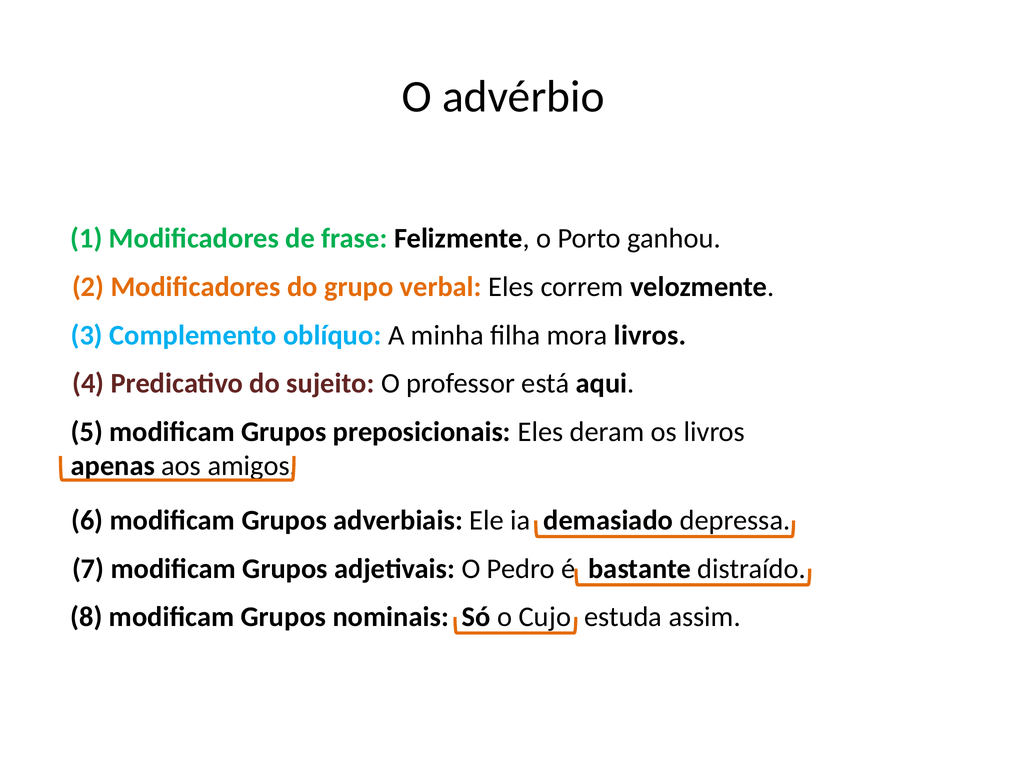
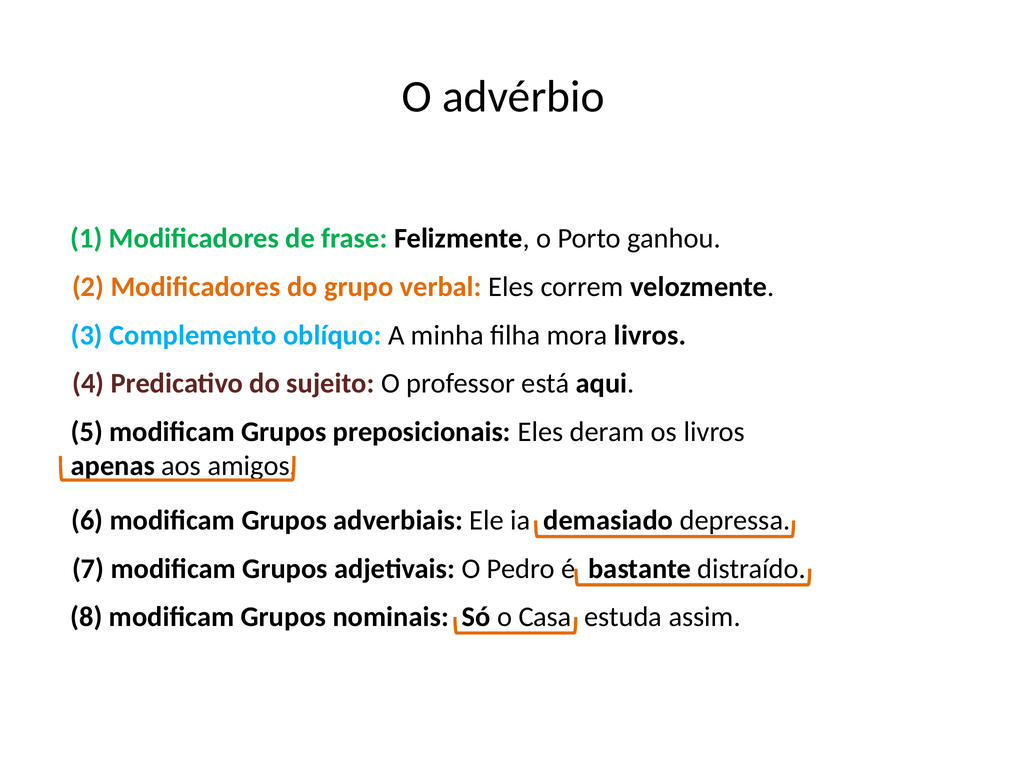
Cujo: Cujo -> Casa
